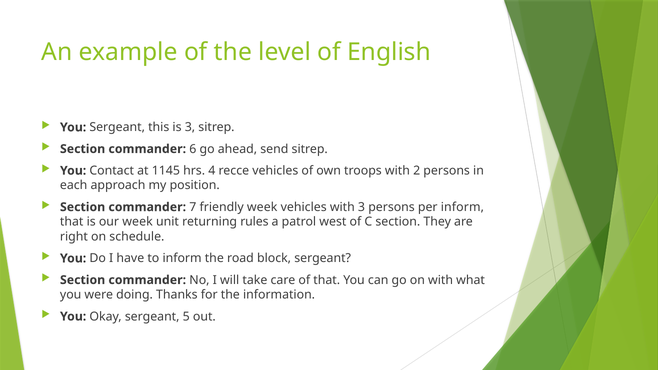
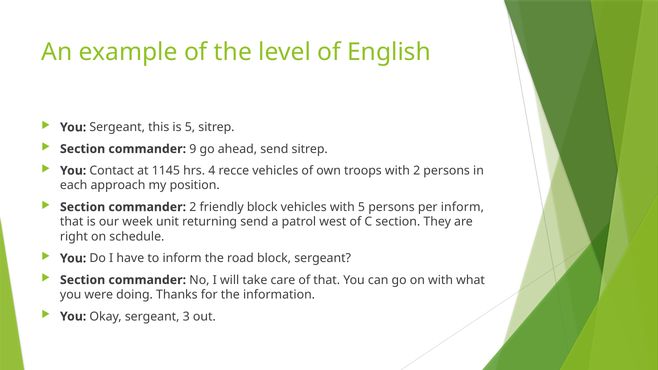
is 3: 3 -> 5
6: 6 -> 9
commander 7: 7 -> 2
friendly week: week -> block
with 3: 3 -> 5
returning rules: rules -> send
5: 5 -> 3
